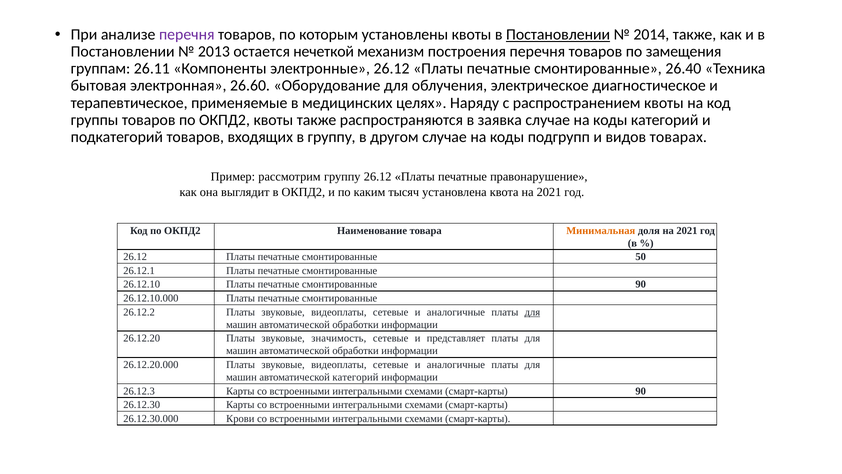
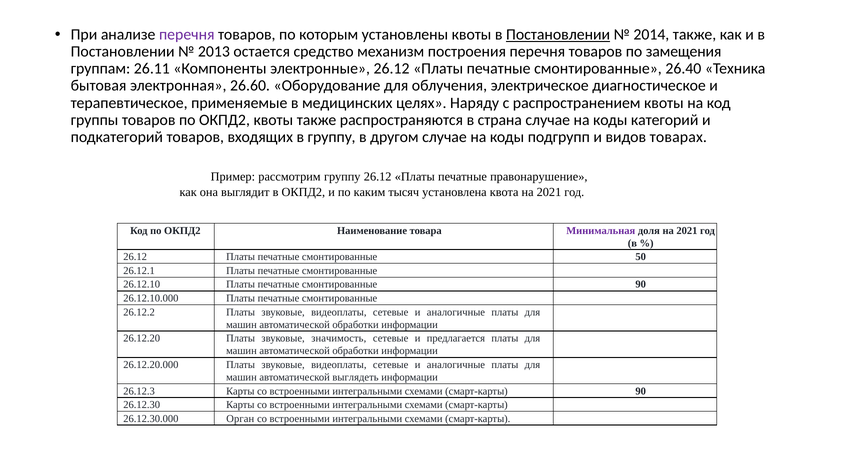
нечеткой: нечеткой -> средство
заявка: заявка -> страна
Минимальная colour: orange -> purple
для at (532, 312) underline: present -> none
представляет: представляет -> предлагается
автоматической категорий: категорий -> выглядеть
Крови: Крови -> Орган
